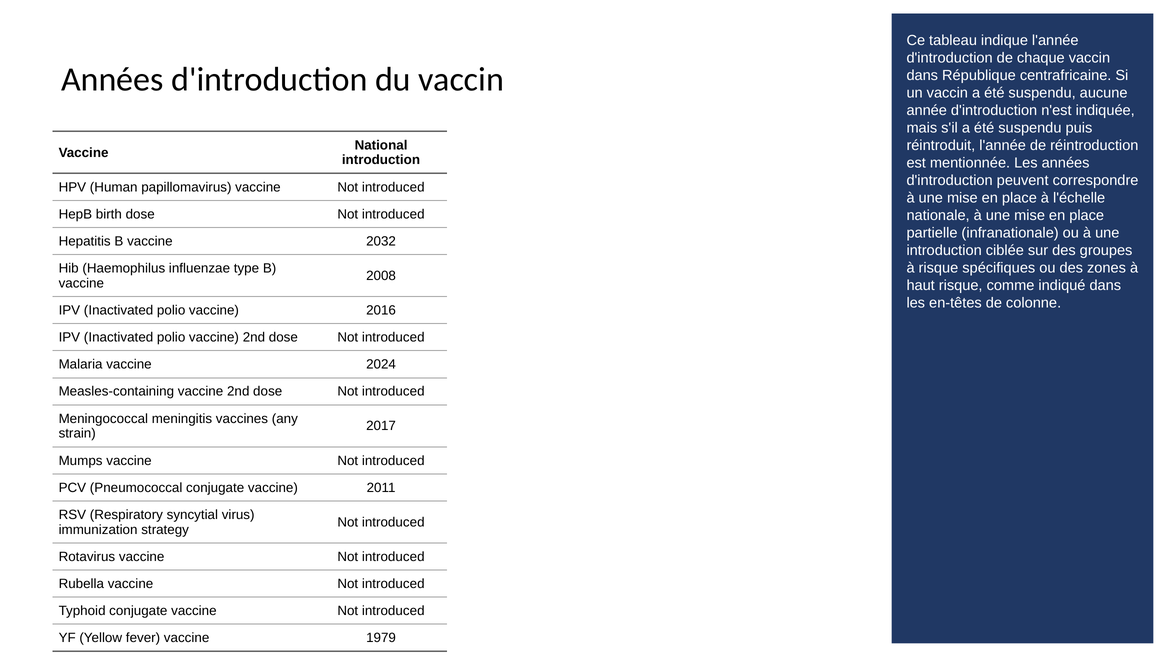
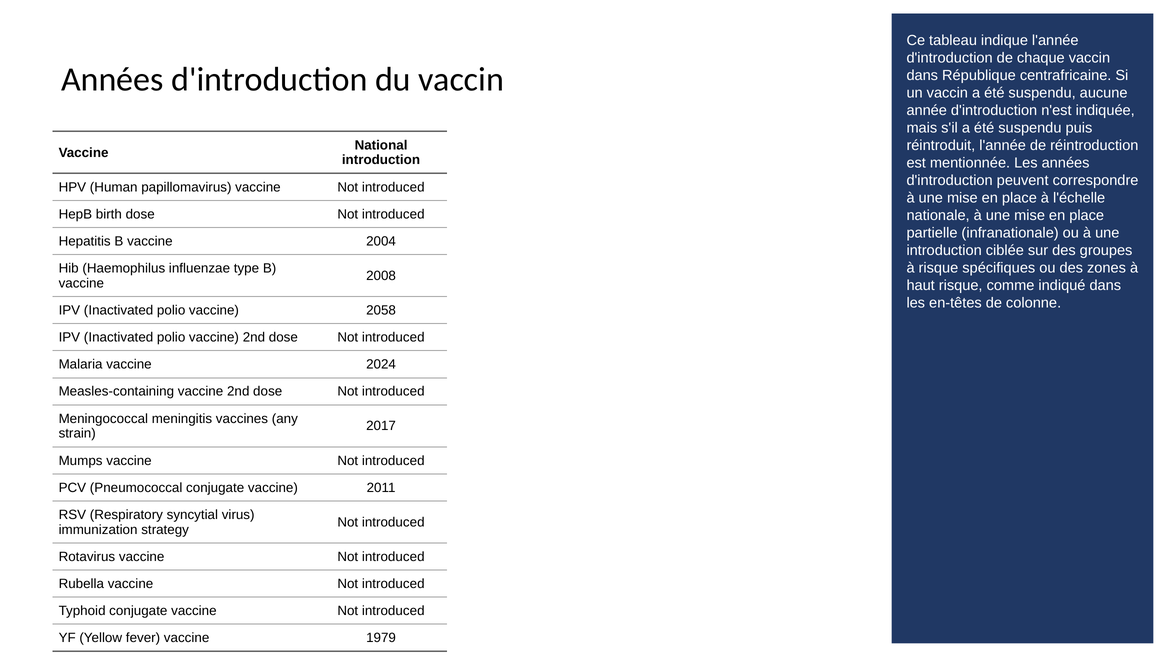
2032: 2032 -> 2004
2016: 2016 -> 2058
